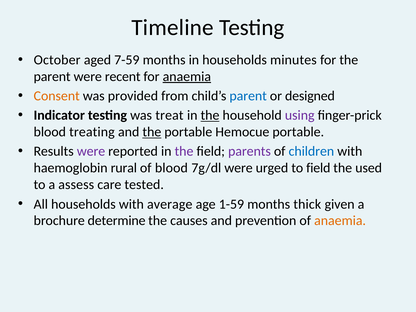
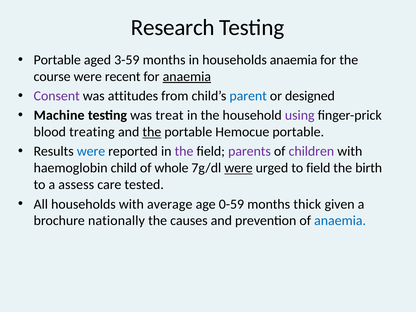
Timeline: Timeline -> Research
October at (57, 60): October -> Portable
7-59: 7-59 -> 3-59
households minutes: minutes -> anaemia
parent at (52, 77): parent -> course
Consent colour: orange -> purple
provided: provided -> attitudes
Indicator: Indicator -> Machine
the at (210, 115) underline: present -> none
were at (91, 151) colour: purple -> blue
children colour: blue -> purple
rural: rural -> child
of blood: blood -> whole
were at (239, 168) underline: none -> present
used: used -> birth
1-59: 1-59 -> 0-59
determine: determine -> nationally
anaemia at (340, 221) colour: orange -> blue
